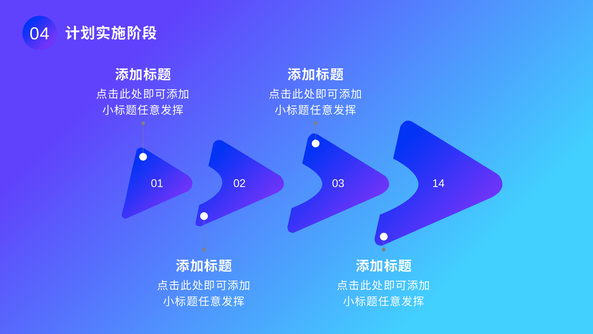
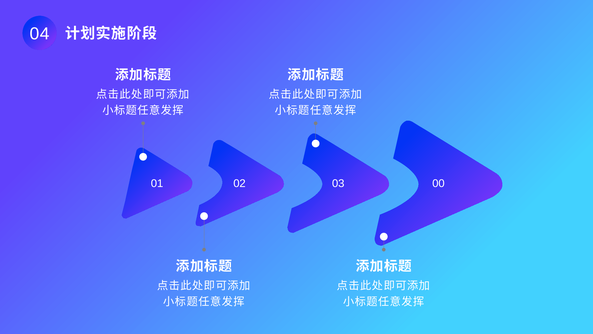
14: 14 -> 00
